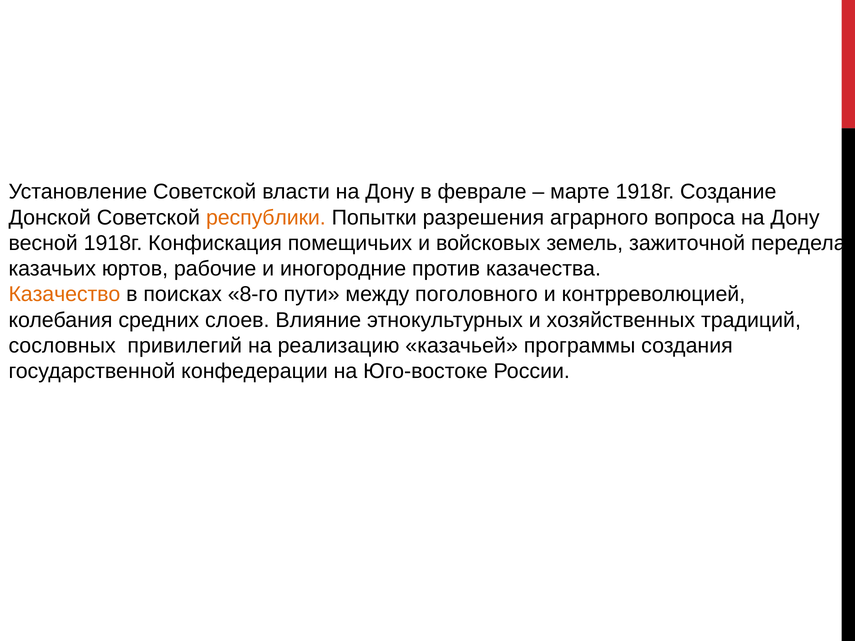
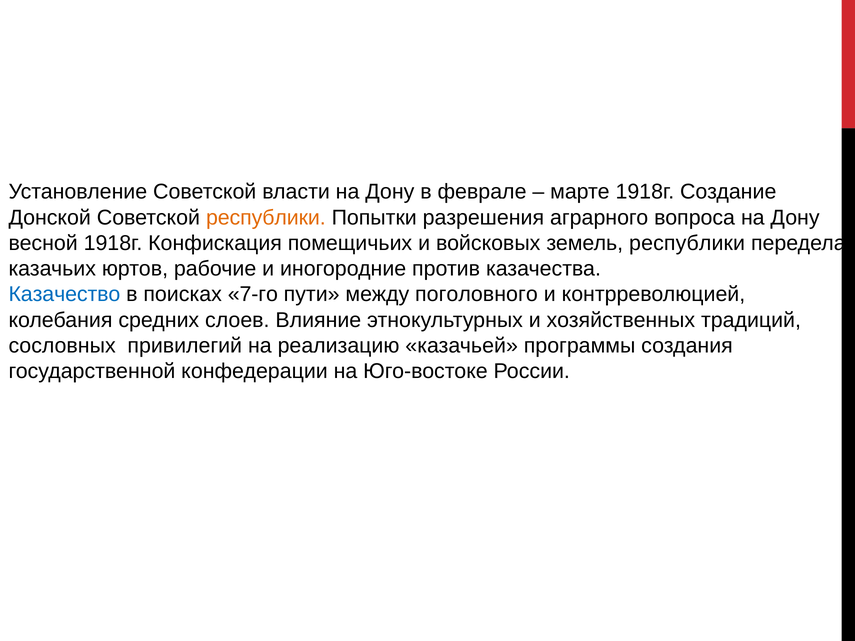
земель зажиточной: зажиточной -> республики
Казачество colour: orange -> blue
8-го: 8-го -> 7-го
